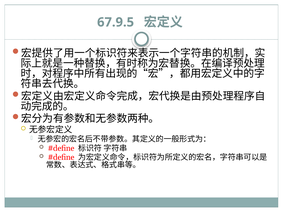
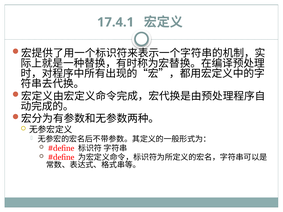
67.9.5: 67.9.5 -> 17.4.1
